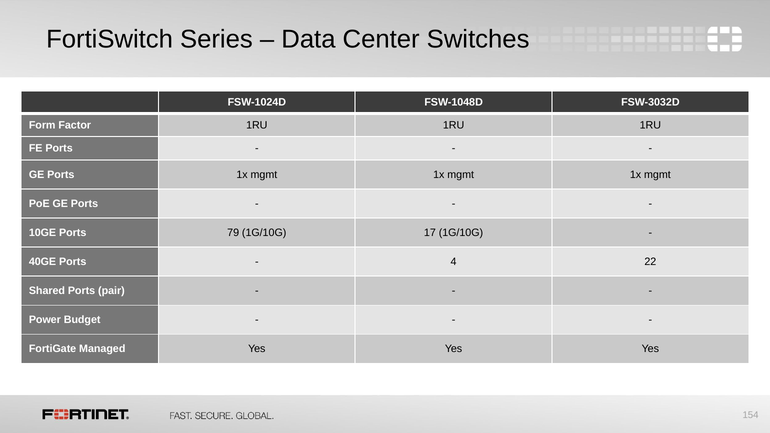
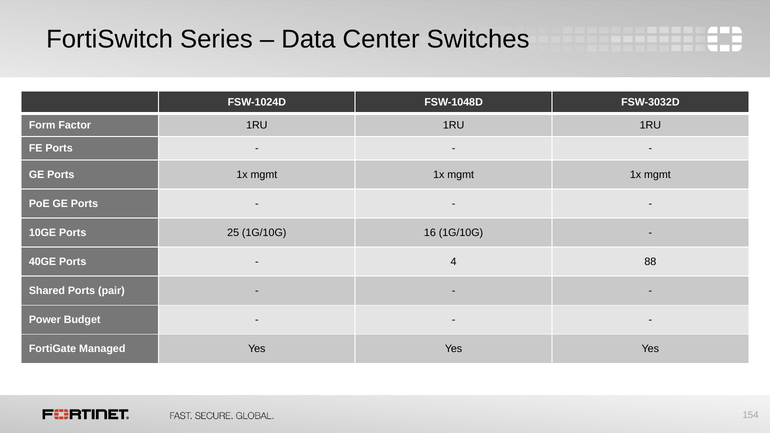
79: 79 -> 25
17: 17 -> 16
22: 22 -> 88
